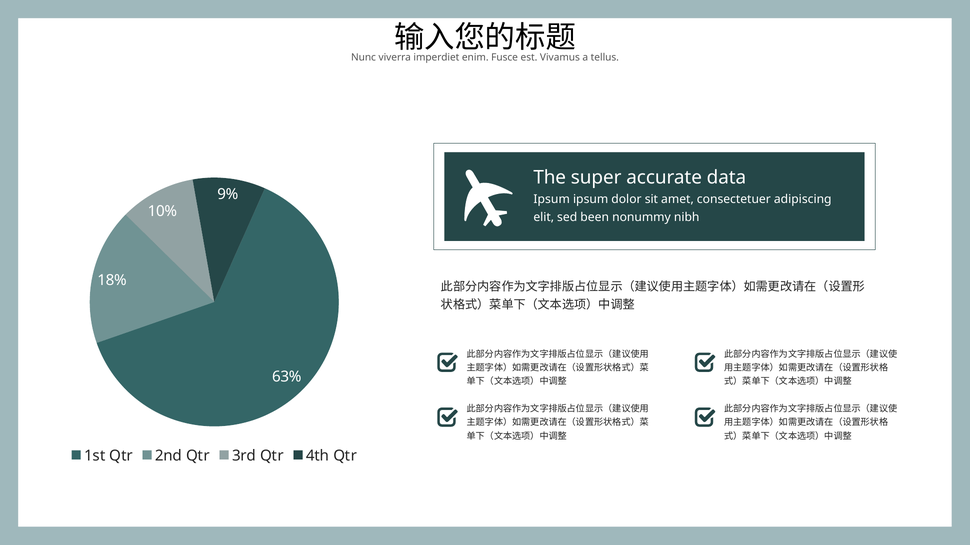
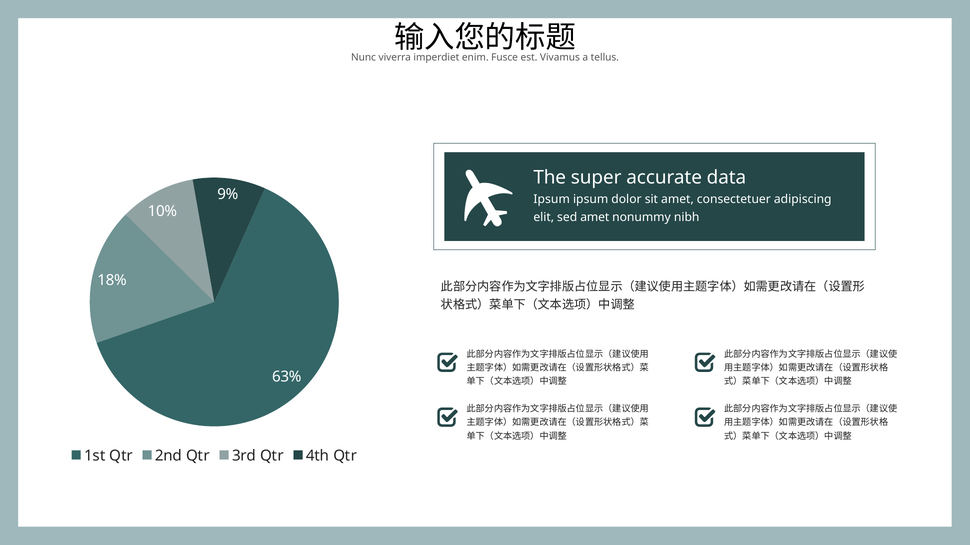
sed been: been -> amet
